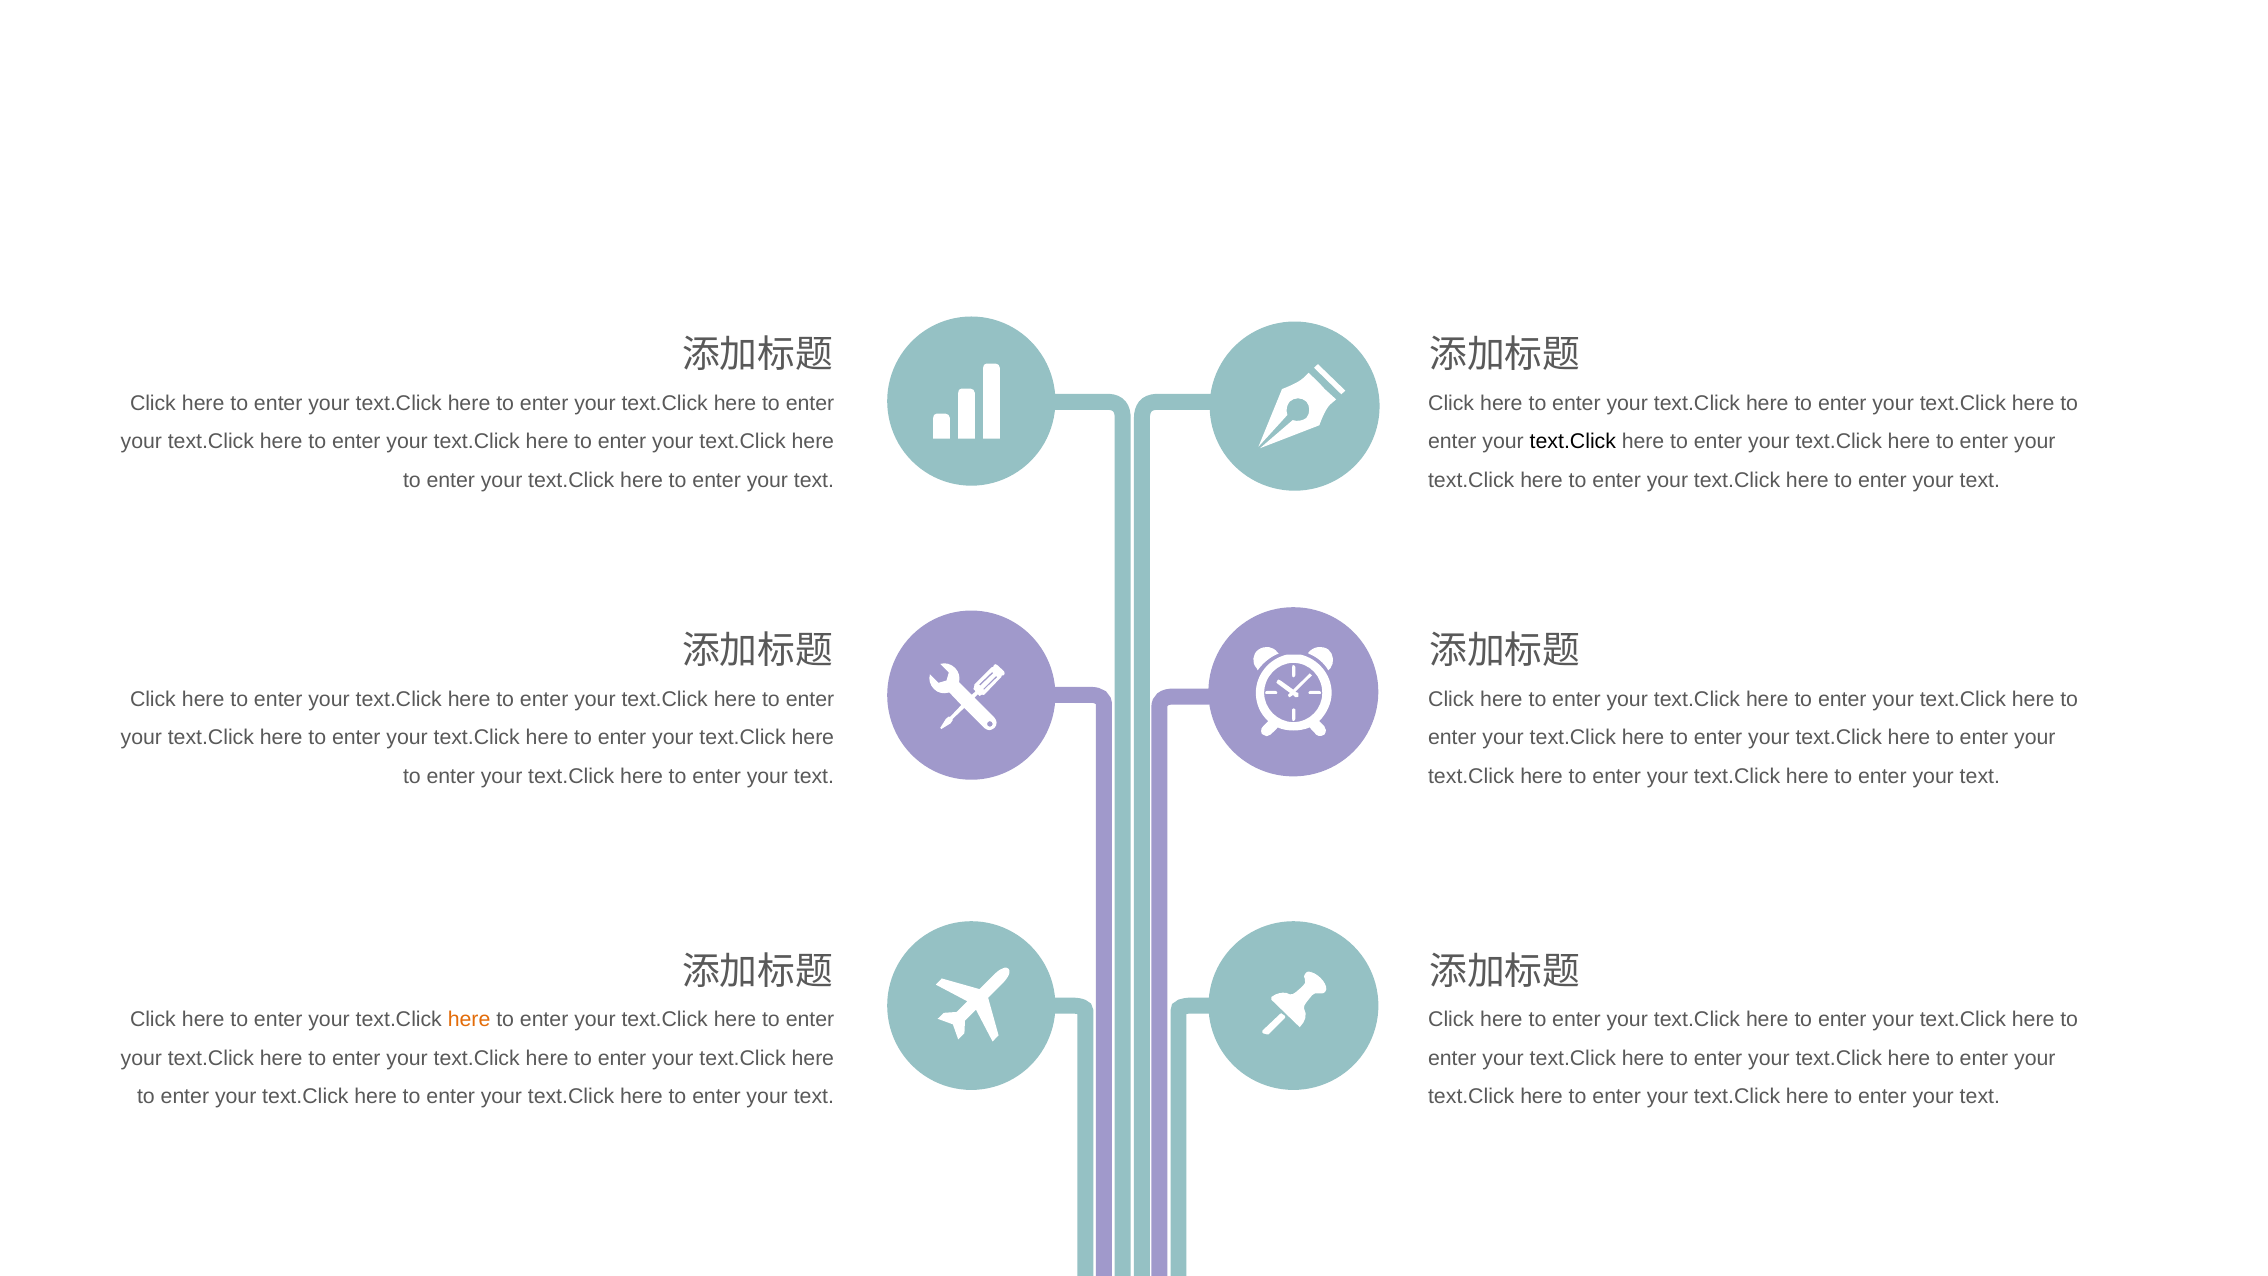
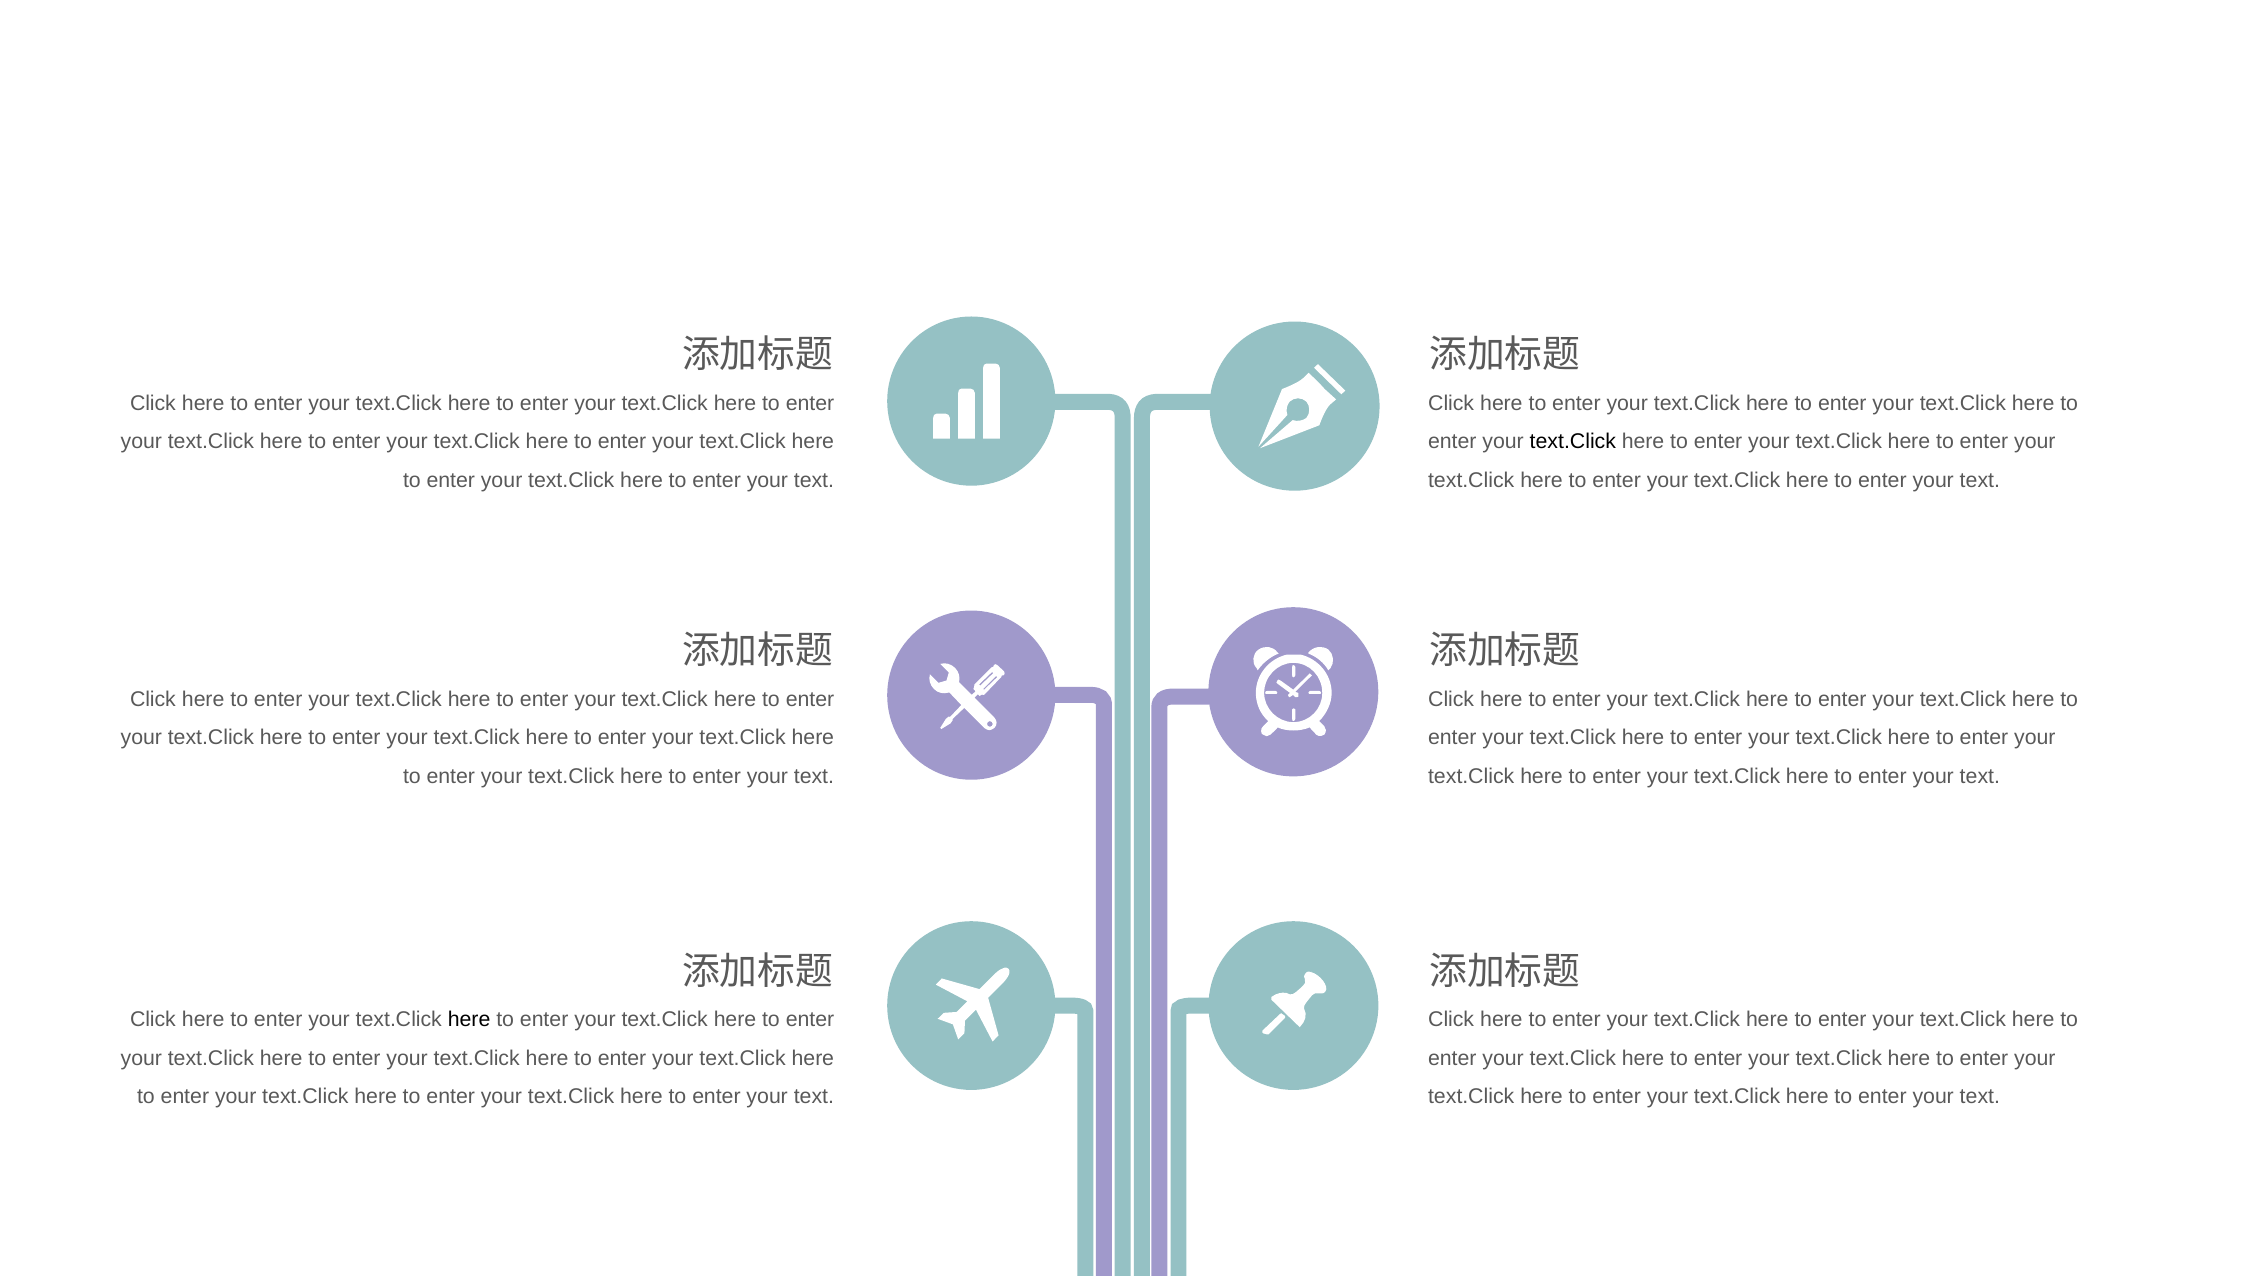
here at (469, 1019) colour: orange -> black
